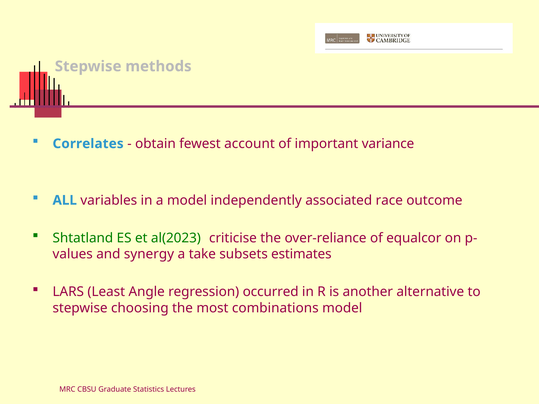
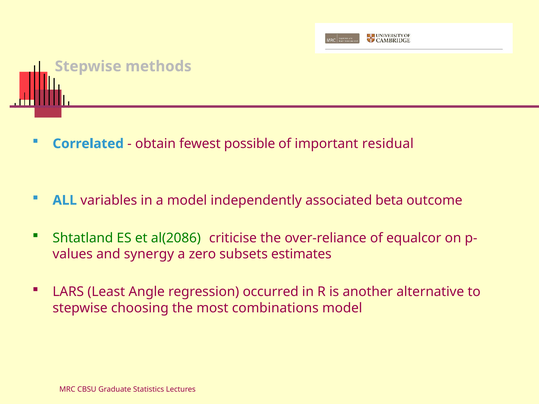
Correlates: Correlates -> Correlated
account: account -> possible
variance: variance -> residual
race: race -> beta
al(2023: al(2023 -> al(2086
take: take -> zero
